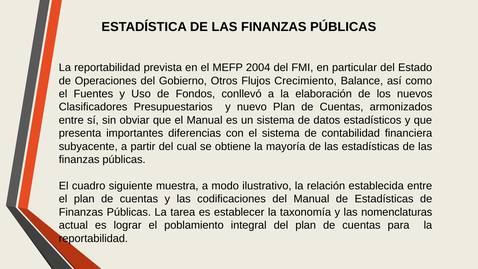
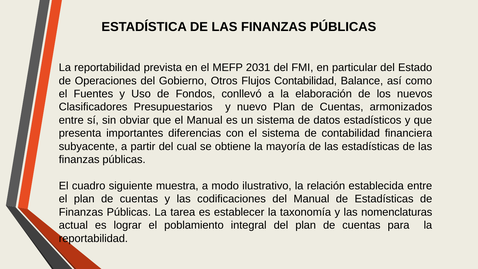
2004: 2004 -> 2031
Flujos Crecimiento: Crecimiento -> Contabilidad
